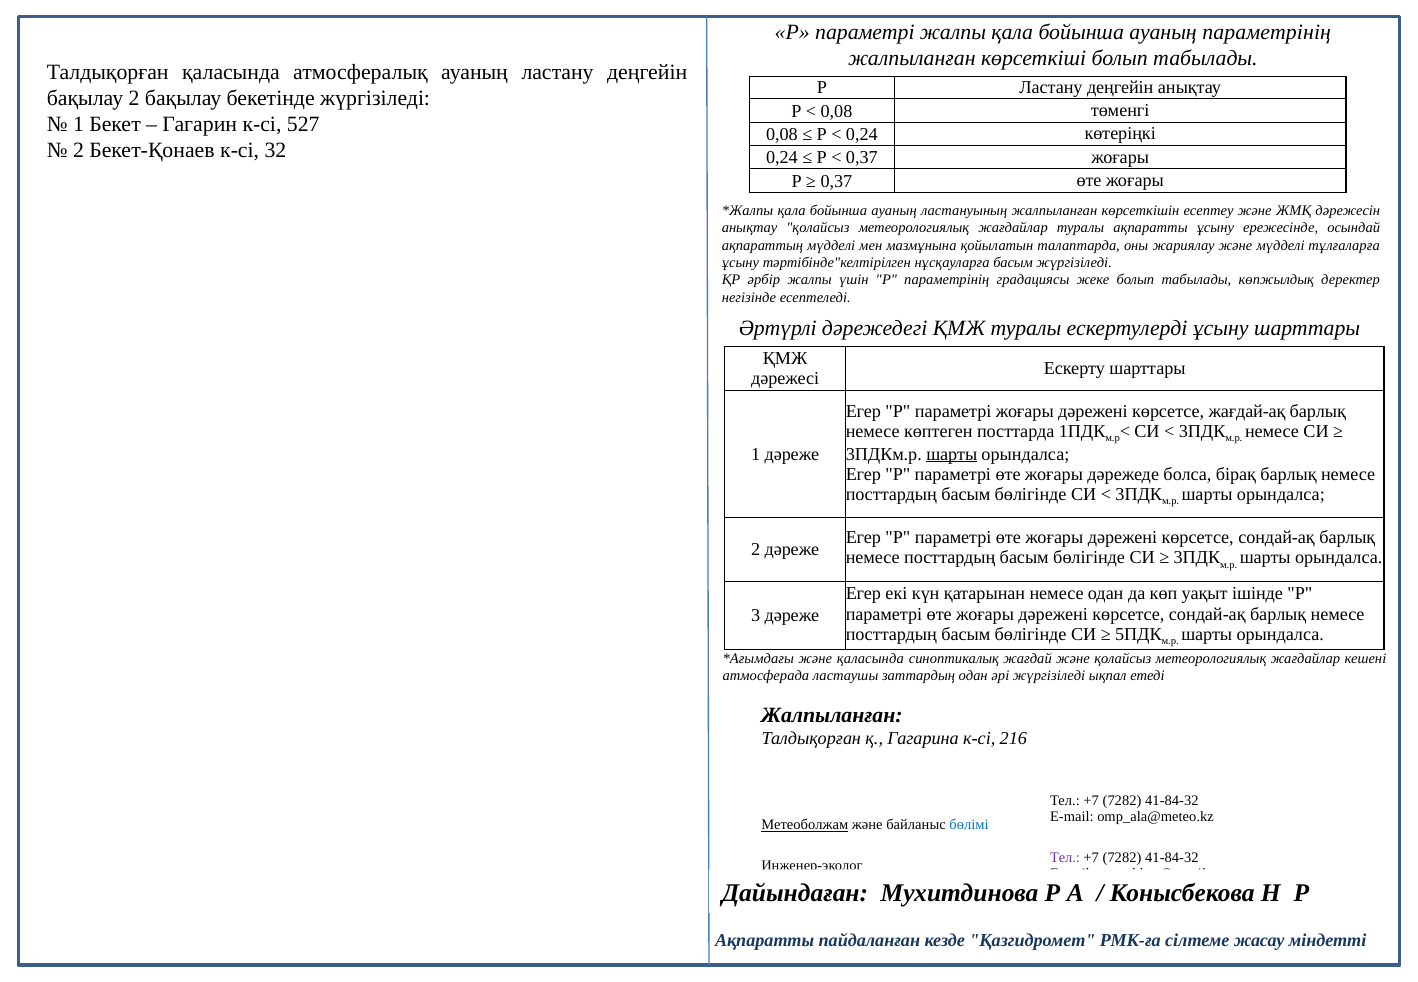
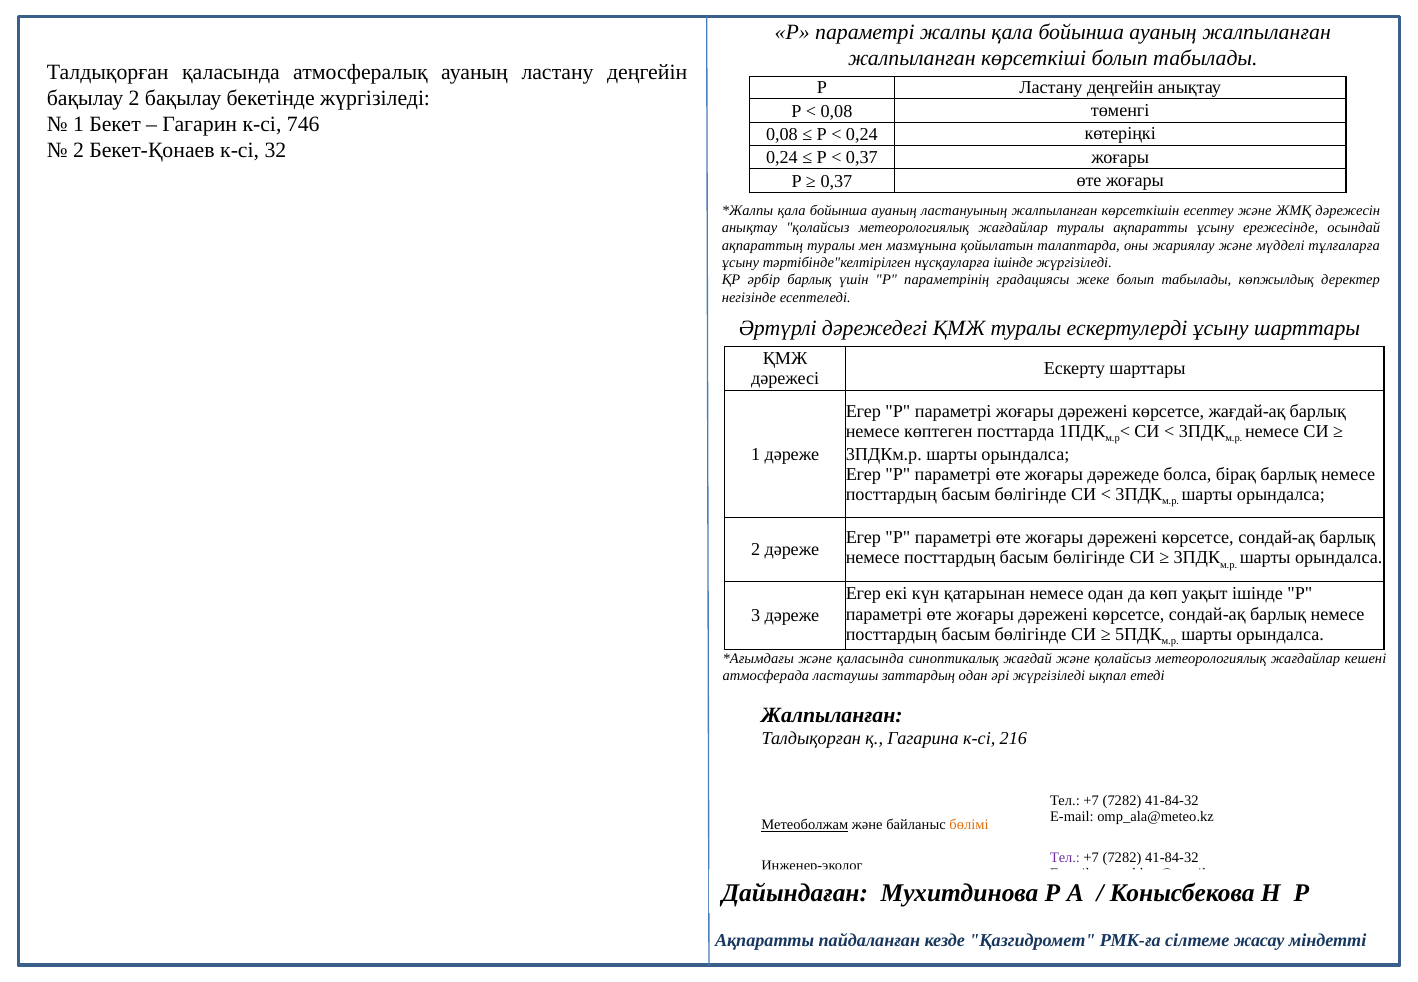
ауаның параметрінің: параметрінің -> жалпыланған
527: 527 -> 746
ақпараттың мүдделі: мүдделі -> туралы
нұсқауларға басым: басым -> ішінде
әрбір жалпы: жалпы -> барлық
шарты at (952, 454) underline: present -> none
бөлімі colour: blue -> orange
